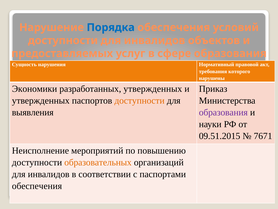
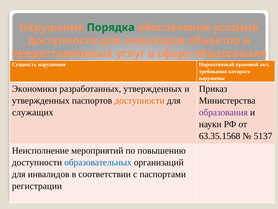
Порядка colour: blue -> green
выявления: выявления -> служащих
09.51.2015: 09.51.2015 -> 63.35.1568
7671: 7671 -> 5137
образовательных colour: orange -> blue
обеспечения at (37, 186): обеспечения -> регистрации
